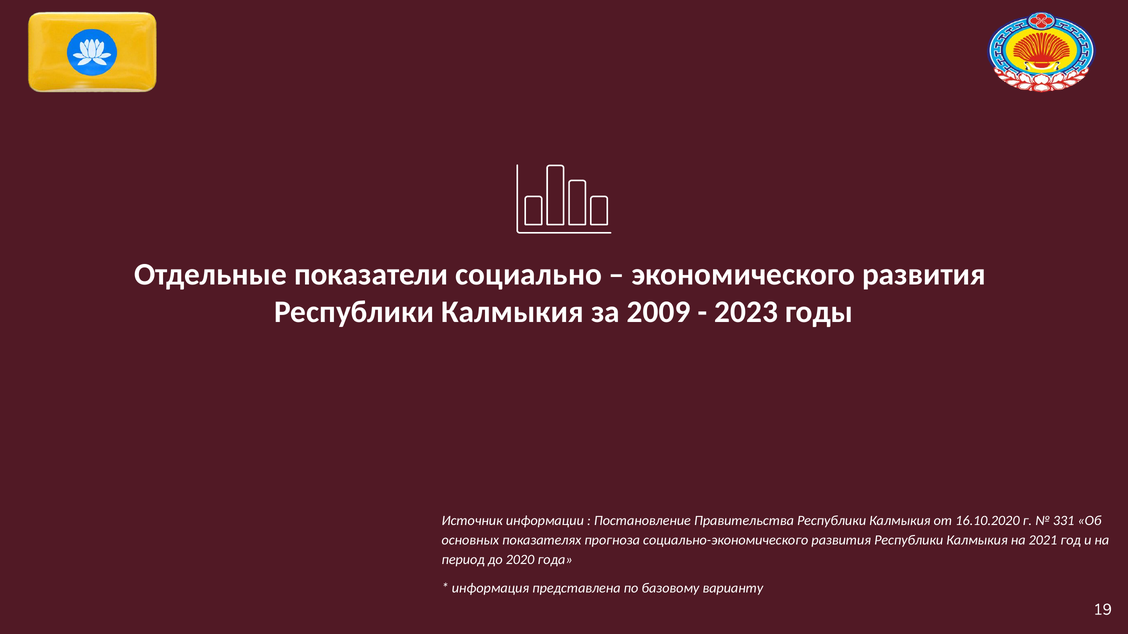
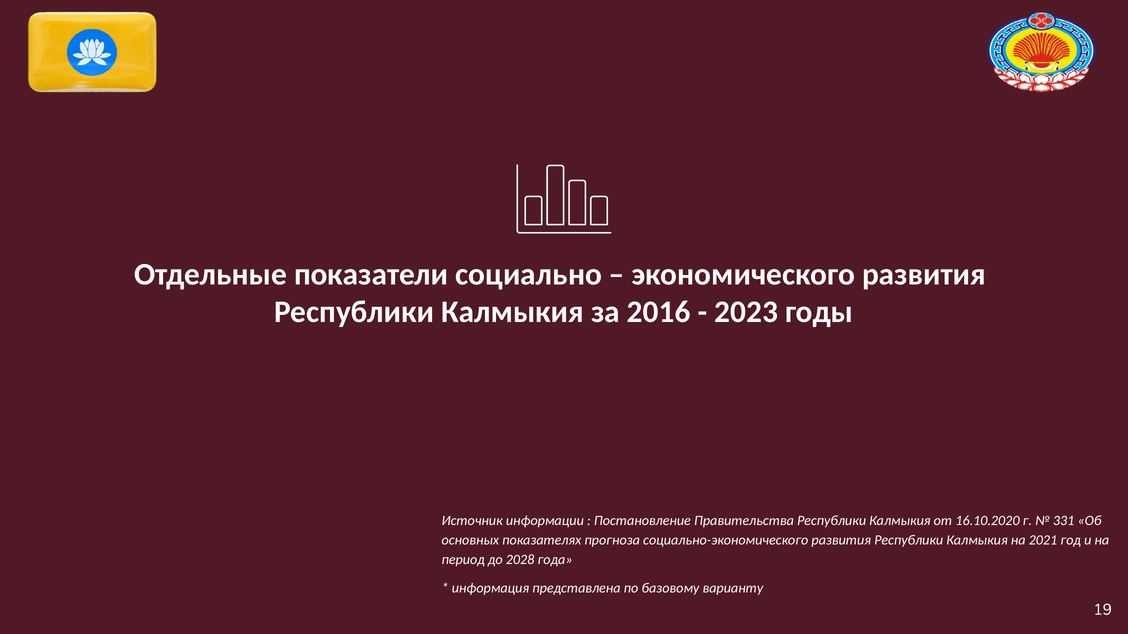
2009: 2009 -> 2016
2020: 2020 -> 2028
